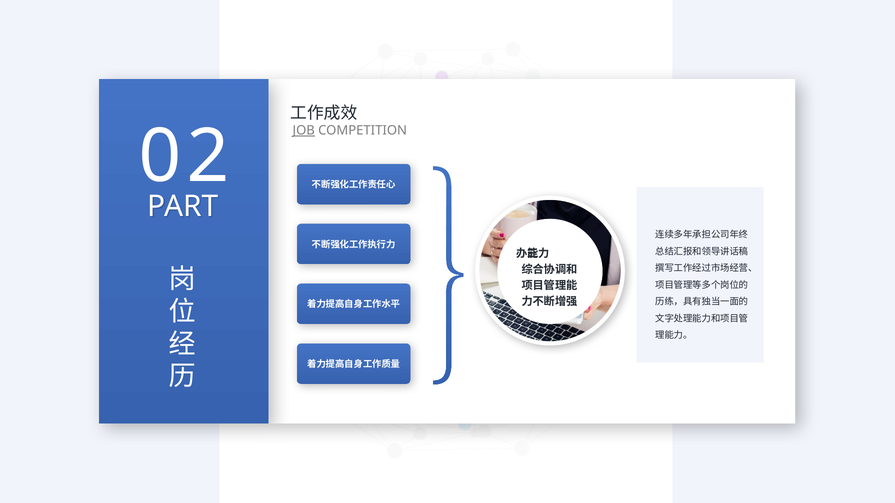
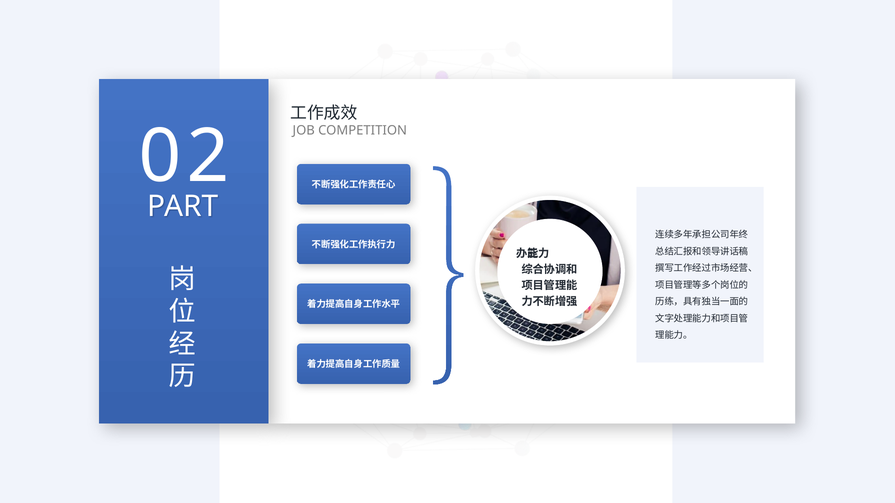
JOB underline: present -> none
